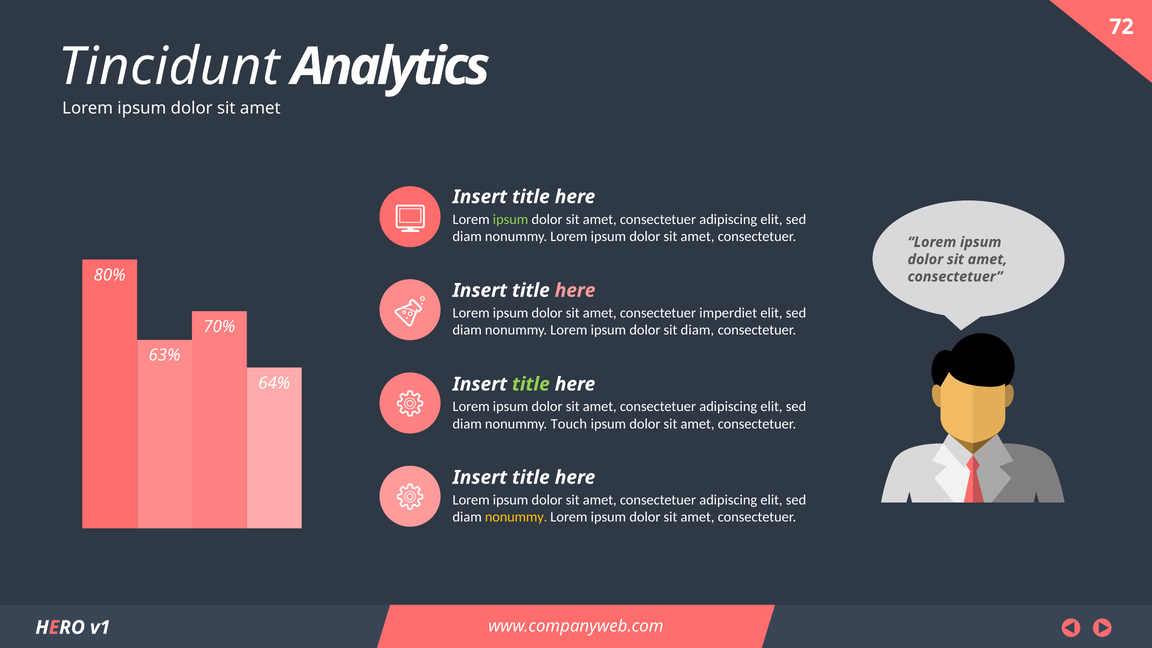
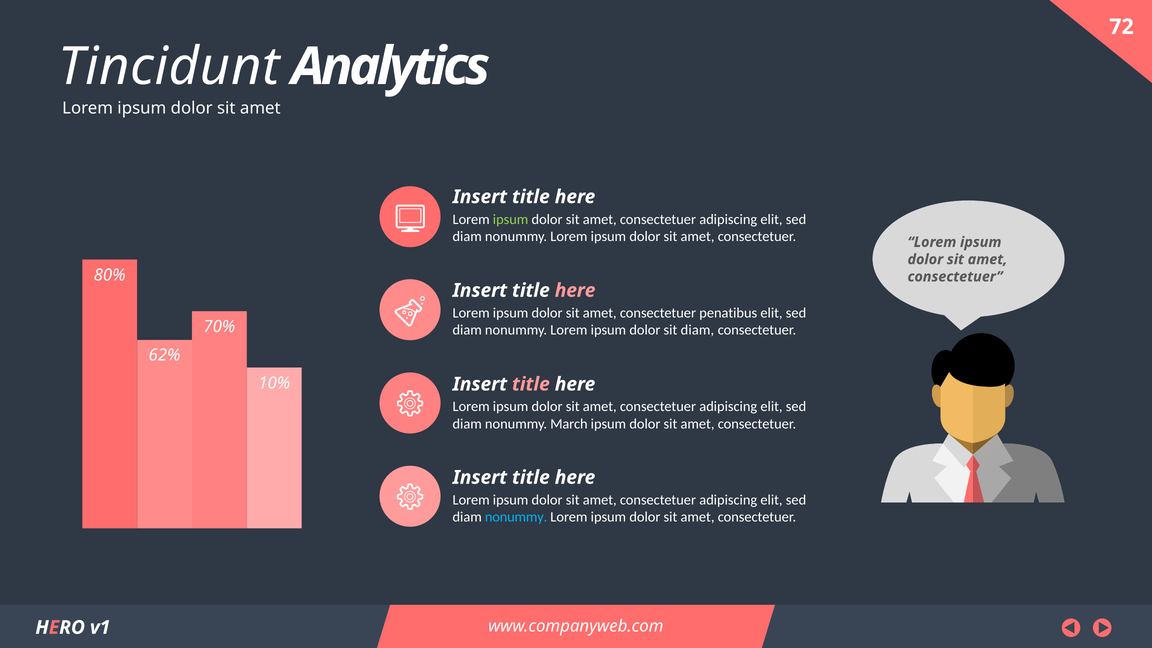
imperdiet: imperdiet -> penatibus
63%: 63% -> 62%
64%: 64% -> 10%
title at (531, 384) colour: light green -> pink
Touch: Touch -> March
nonummy at (516, 517) colour: yellow -> light blue
